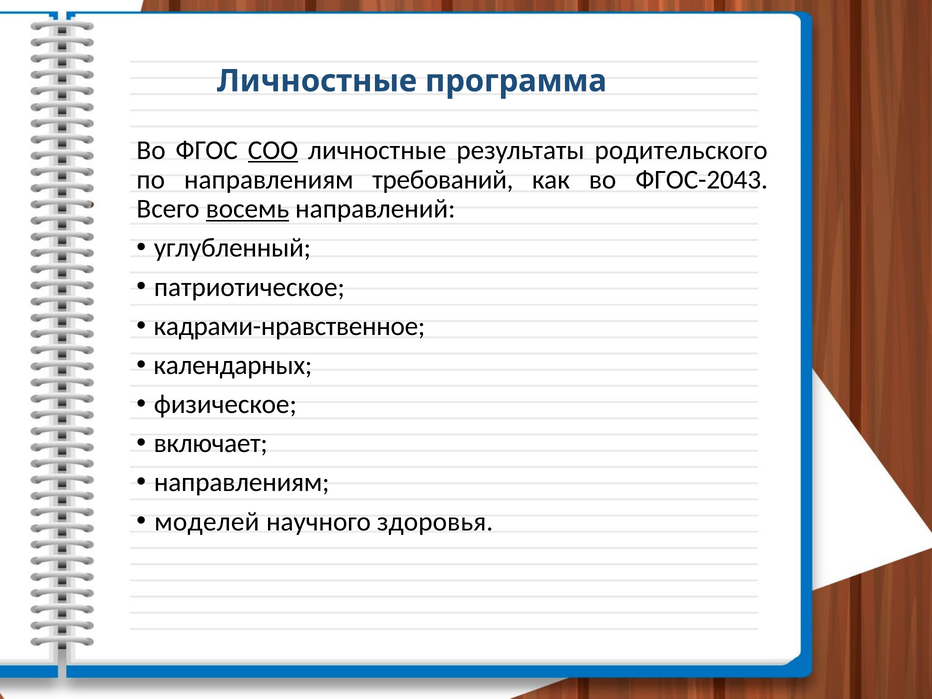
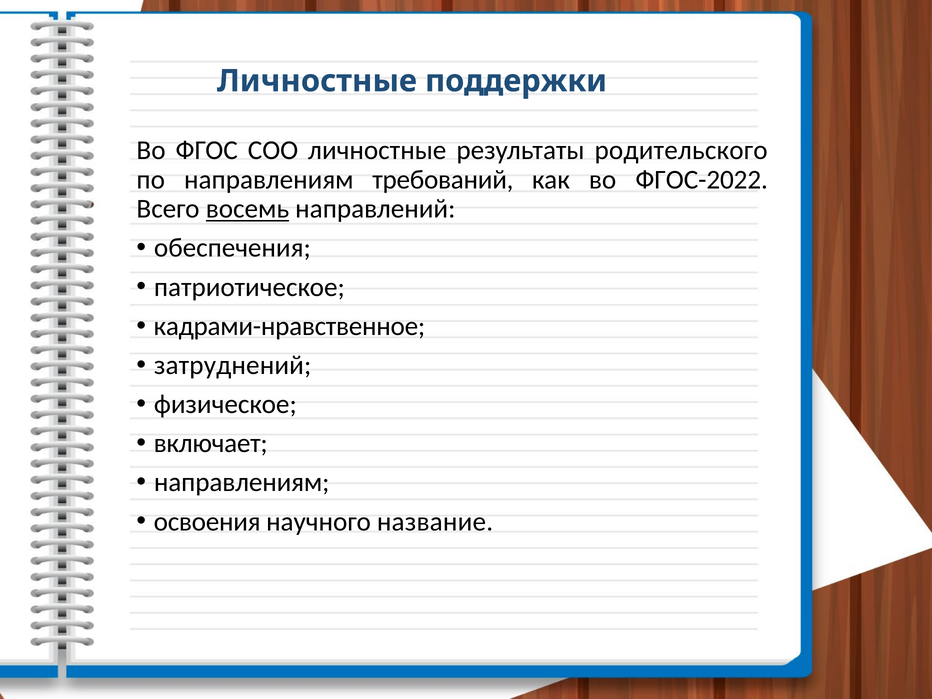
программа: программа -> поддержки
СОО underline: present -> none
ФГОС-2043: ФГОС-2043 -> ФГОС-2022
углубленный: углубленный -> обеспечения
календарных: календарных -> затруднений
моделей: моделей -> освоения
здоровья: здоровья -> название
